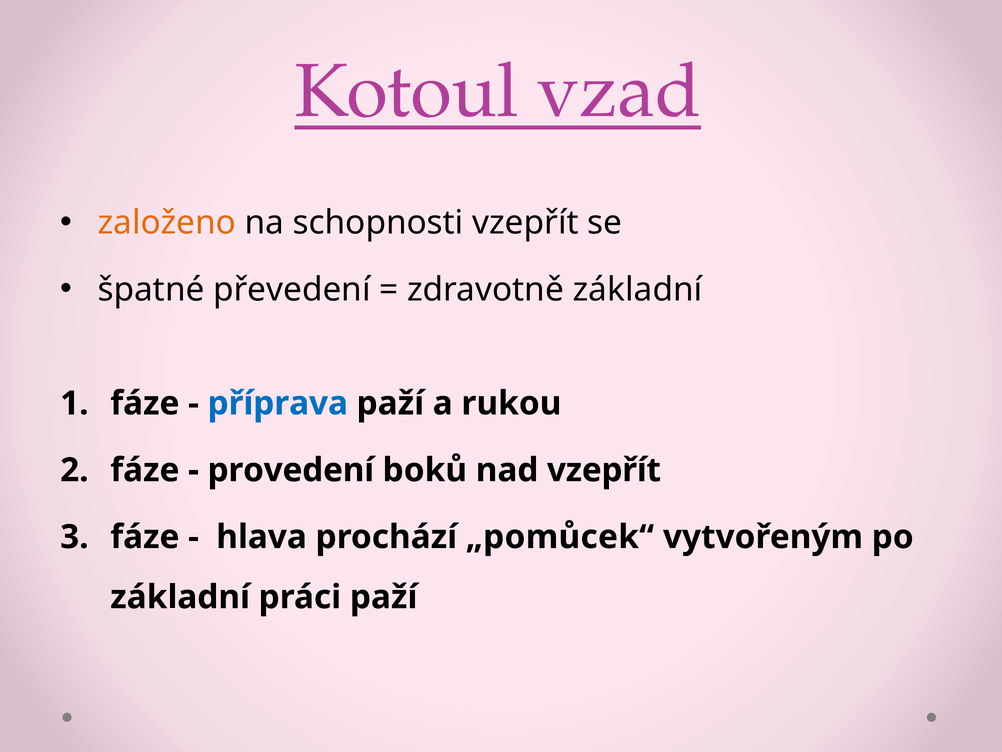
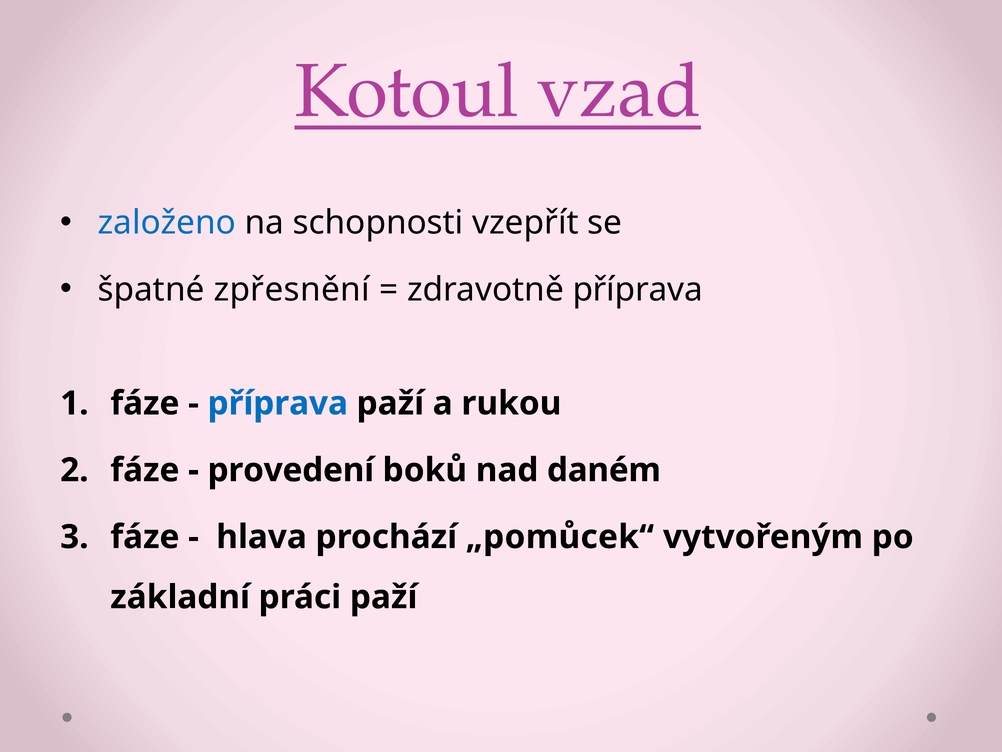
založeno colour: orange -> blue
převedení: převedení -> zpřesnění
zdravotně základní: základní -> příprava
nad vzepřít: vzepřít -> daném
